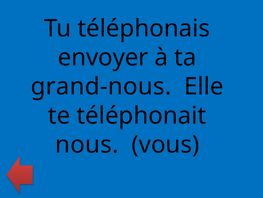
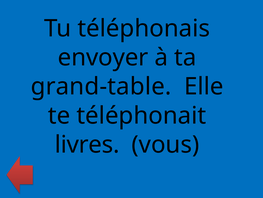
grand-nous: grand-nous -> grand-table
nous: nous -> livres
